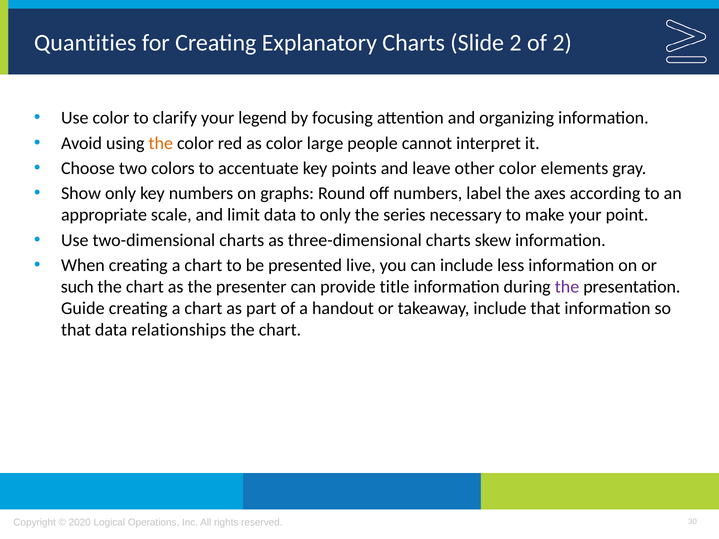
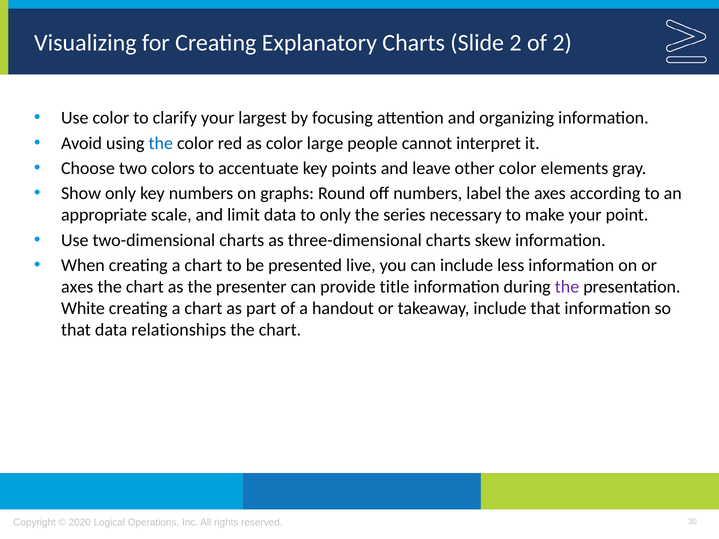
Quantities: Quantities -> Visualizing
legend: legend -> largest
the at (161, 143) colour: orange -> blue
such at (77, 287): such -> axes
Guide: Guide -> White
